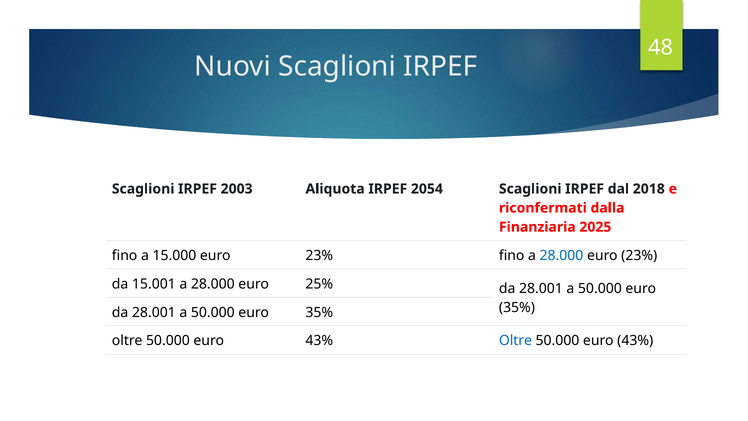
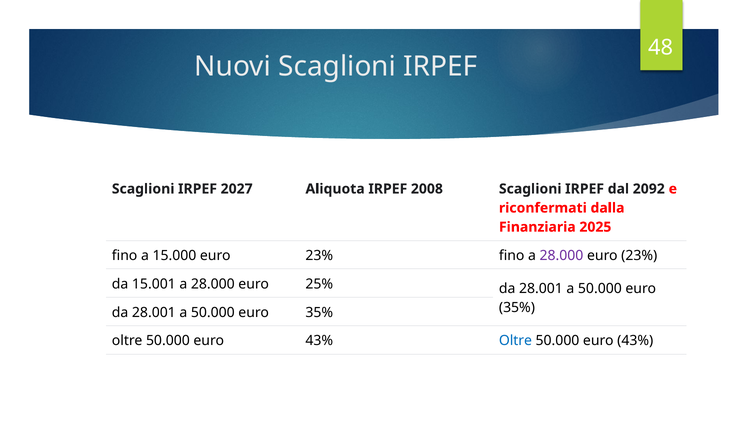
2003: 2003 -> 2027
2054: 2054 -> 2008
2018: 2018 -> 2092
28.000 at (561, 255) colour: blue -> purple
